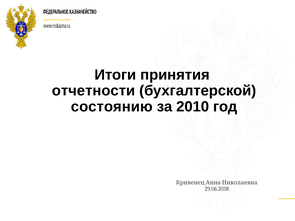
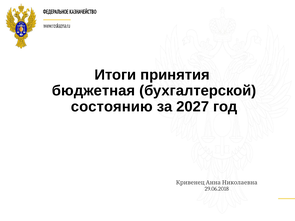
отчетности: отчетности -> бюджетная
2010: 2010 -> 2027
